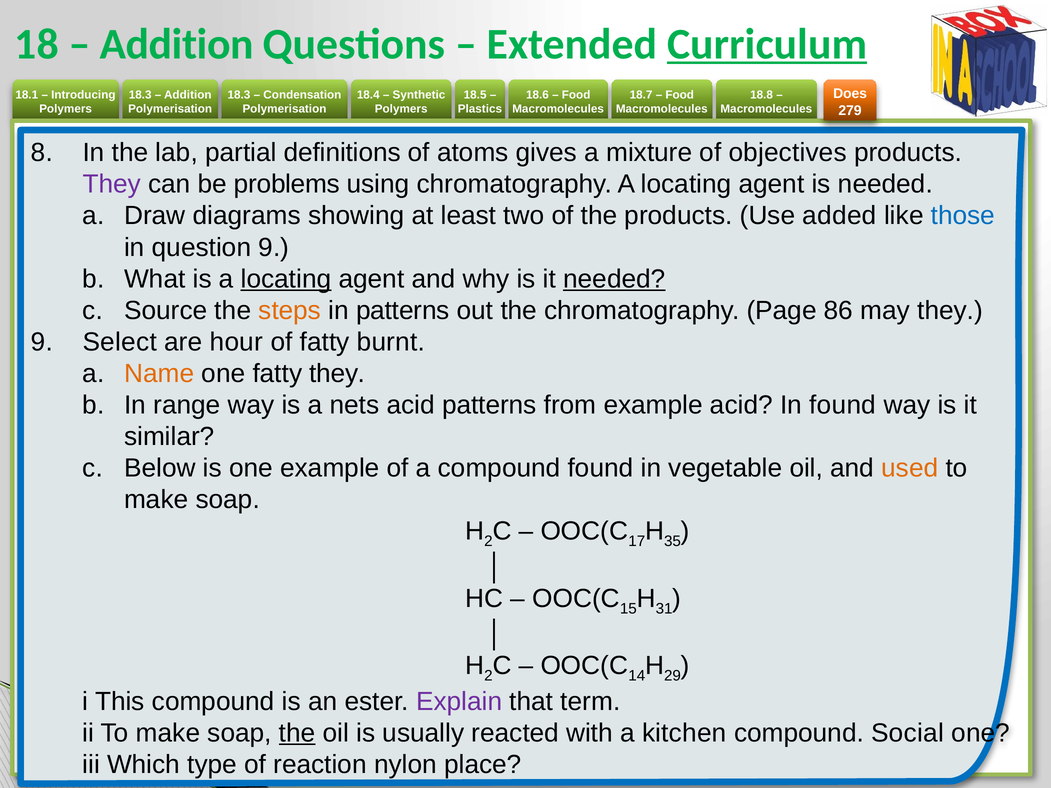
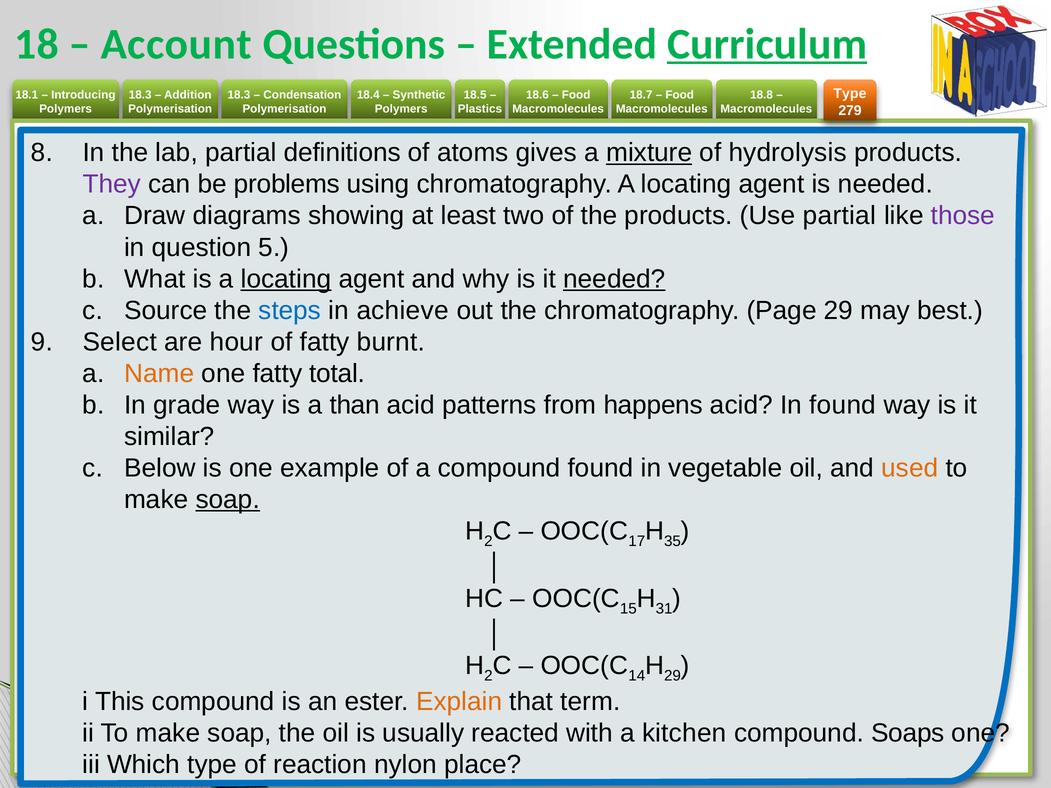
Addition at (177, 44): Addition -> Account
Does at (850, 94): Does -> Type
mixture underline: none -> present
objectives: objectives -> hydrolysis
Use added: added -> partial
those colour: blue -> purple
question 9: 9 -> 5
steps colour: orange -> blue
in patterns: patterns -> achieve
Page 86: 86 -> 29
may they: they -> best
fatty they: they -> total
range: range -> grade
nets: nets -> than
from example: example -> happens
soap at (228, 500) underline: none -> present
Explain colour: purple -> orange
the at (297, 733) underline: present -> none
Social: Social -> Soaps
